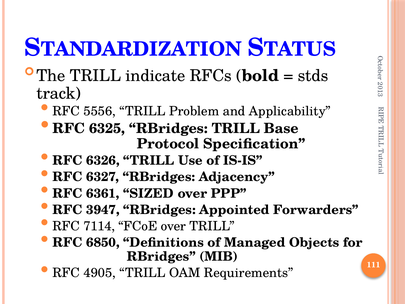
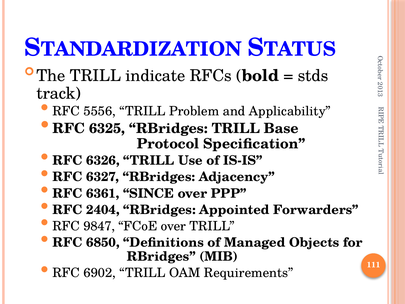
SIZED: SIZED -> SINCE
3947: 3947 -> 2404
7114: 7114 -> 9847
4905: 4905 -> 6902
